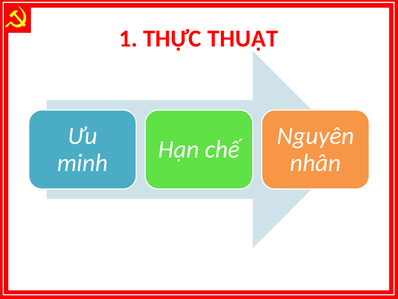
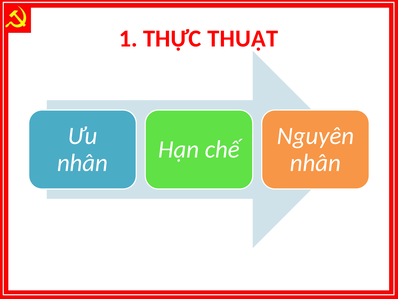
minh at (82, 163): minh -> nhân
